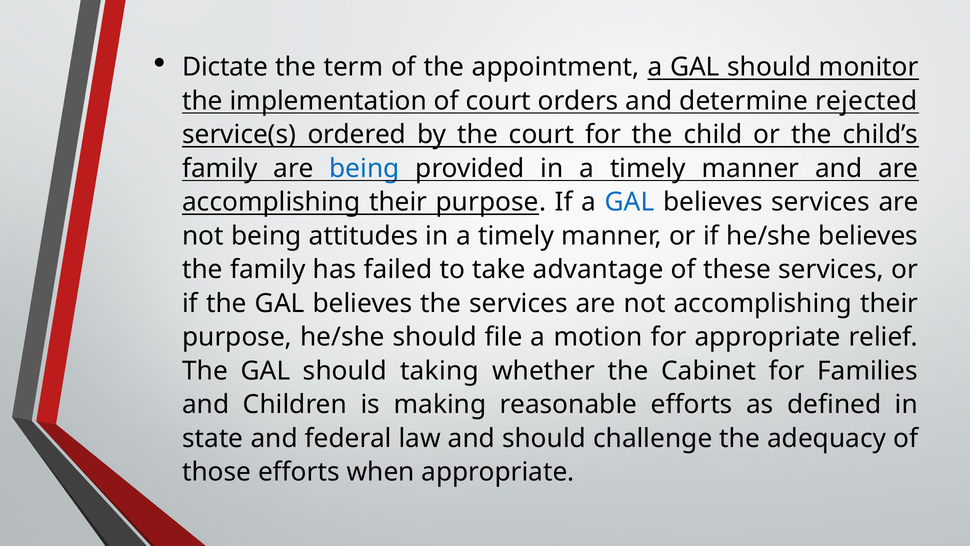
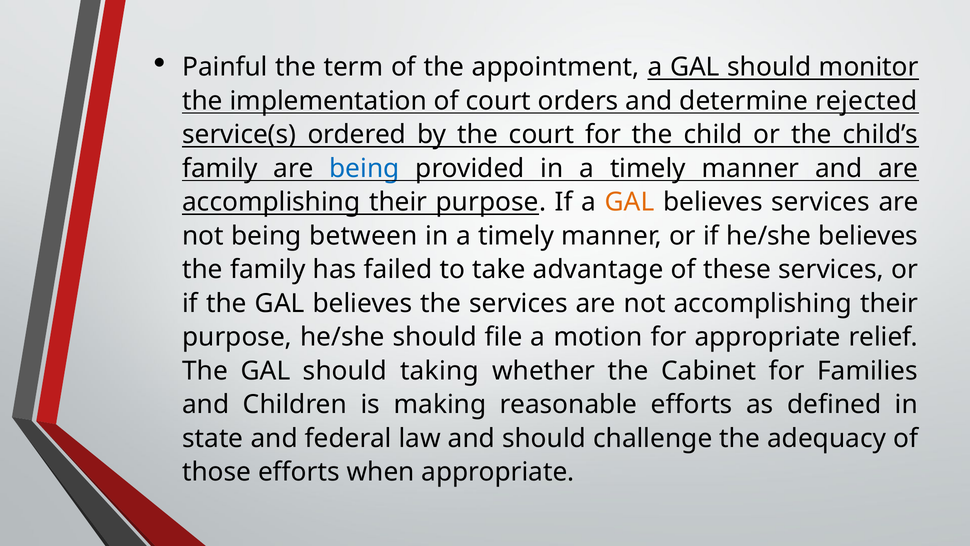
Dictate: Dictate -> Painful
GAL at (630, 202) colour: blue -> orange
attitudes: attitudes -> between
